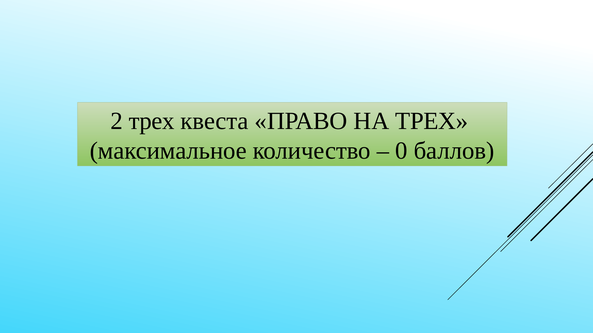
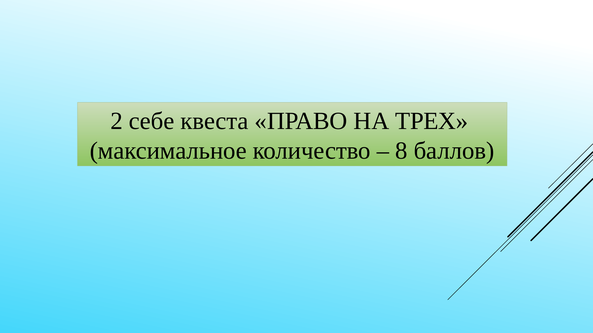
2 трех: трех -> себе
0: 0 -> 8
